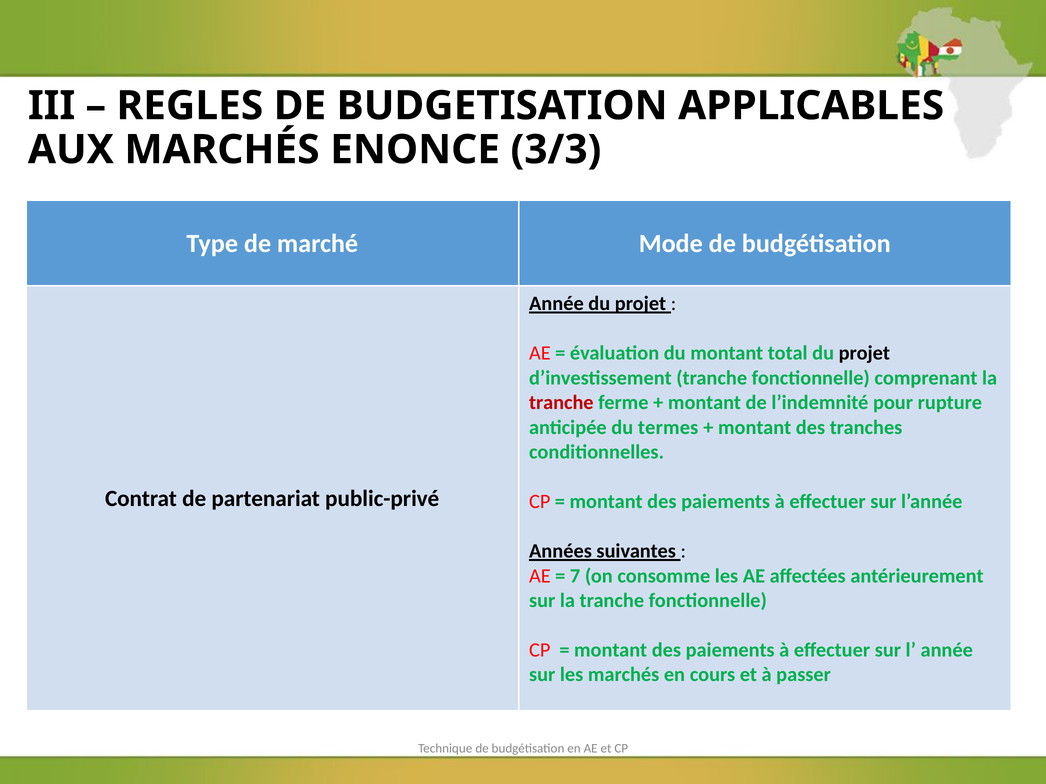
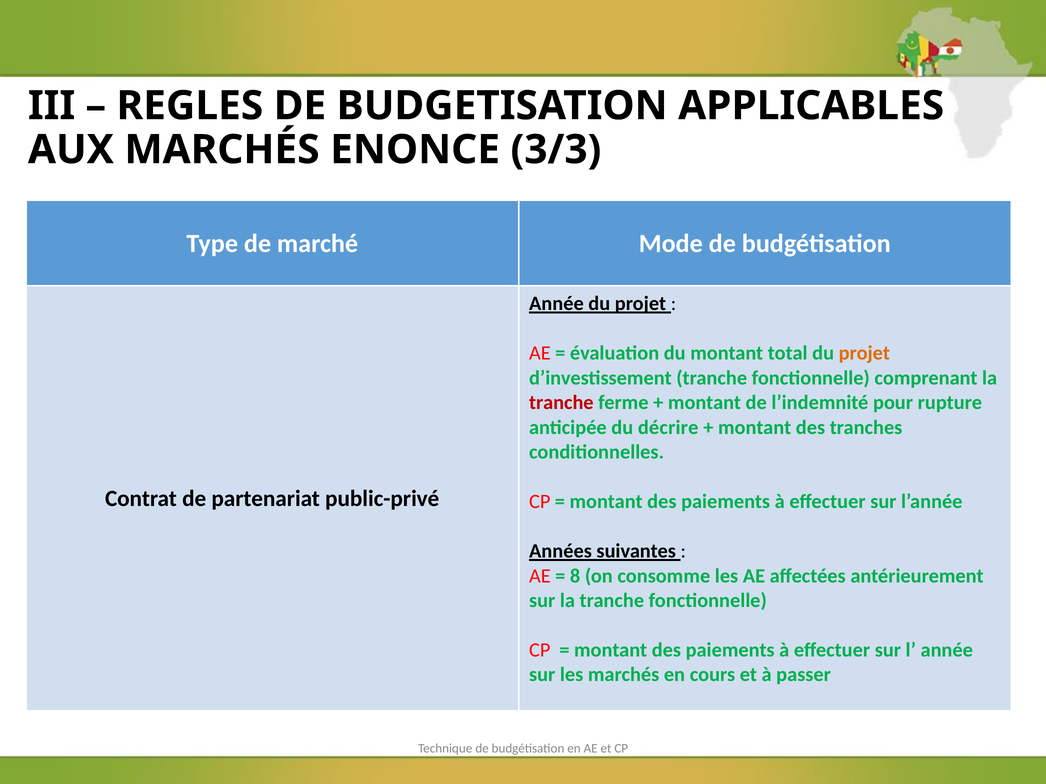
projet at (864, 353) colour: black -> orange
termes: termes -> décrire
7: 7 -> 8
